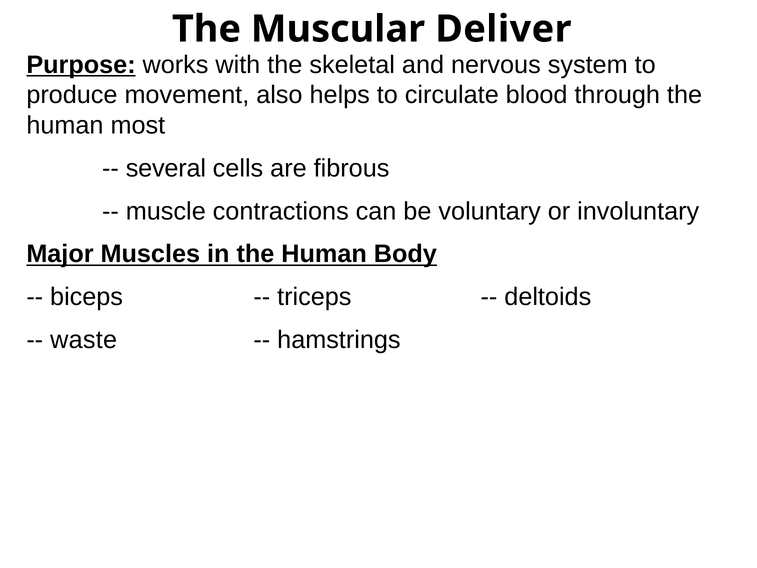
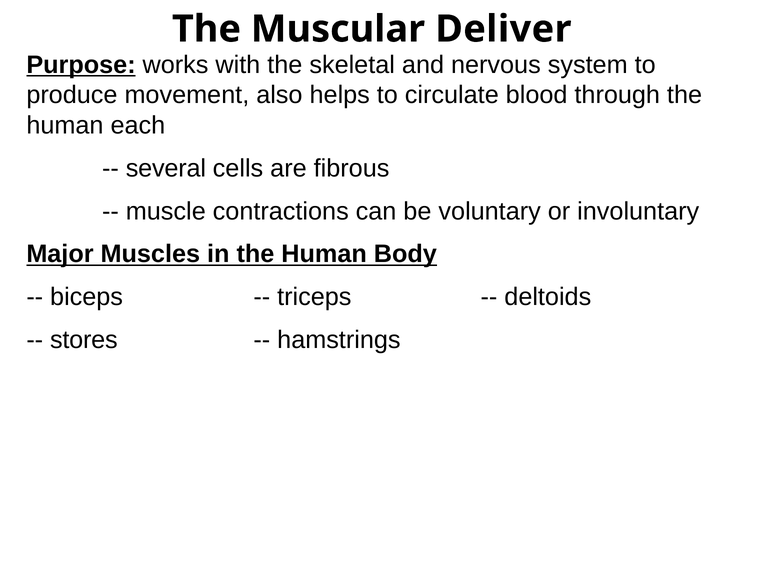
most: most -> each
waste: waste -> stores
